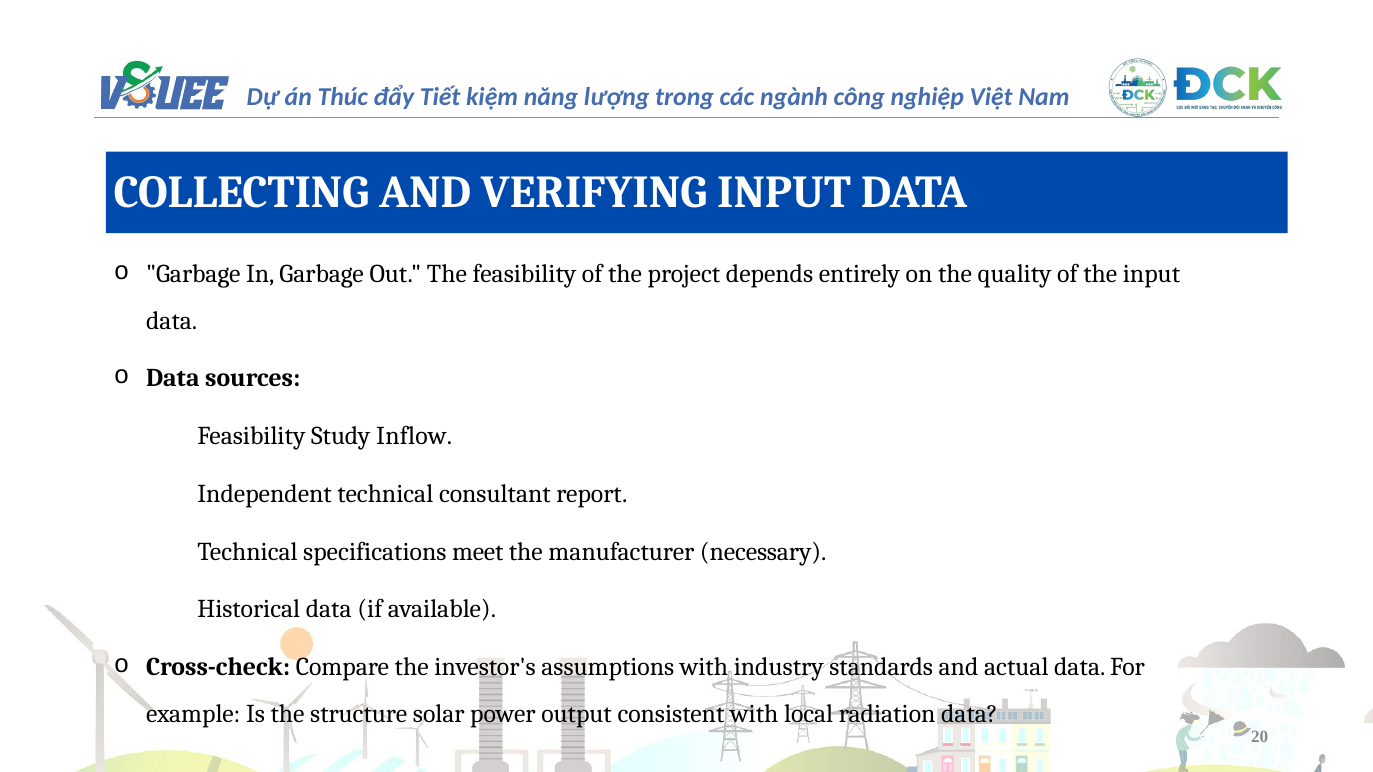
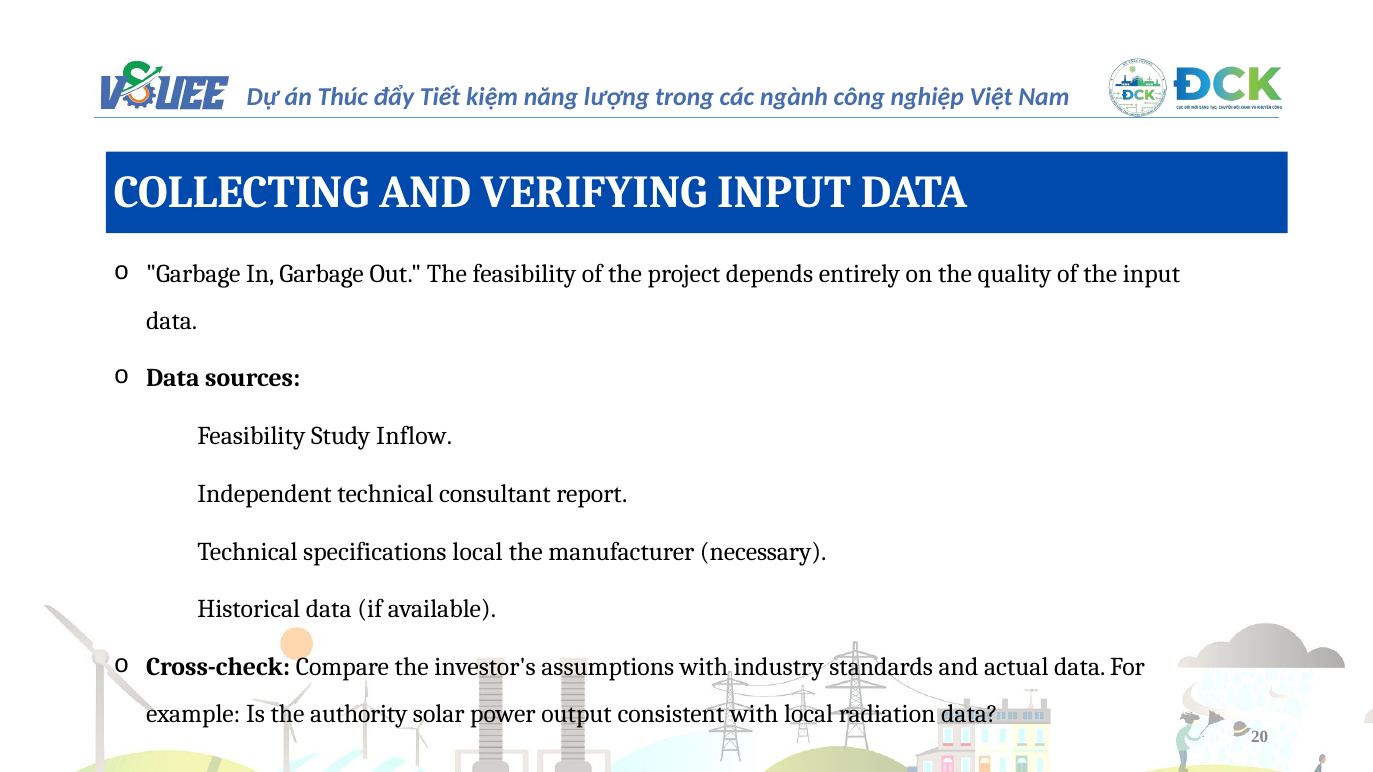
specifications meet: meet -> local
structure: structure -> authority
